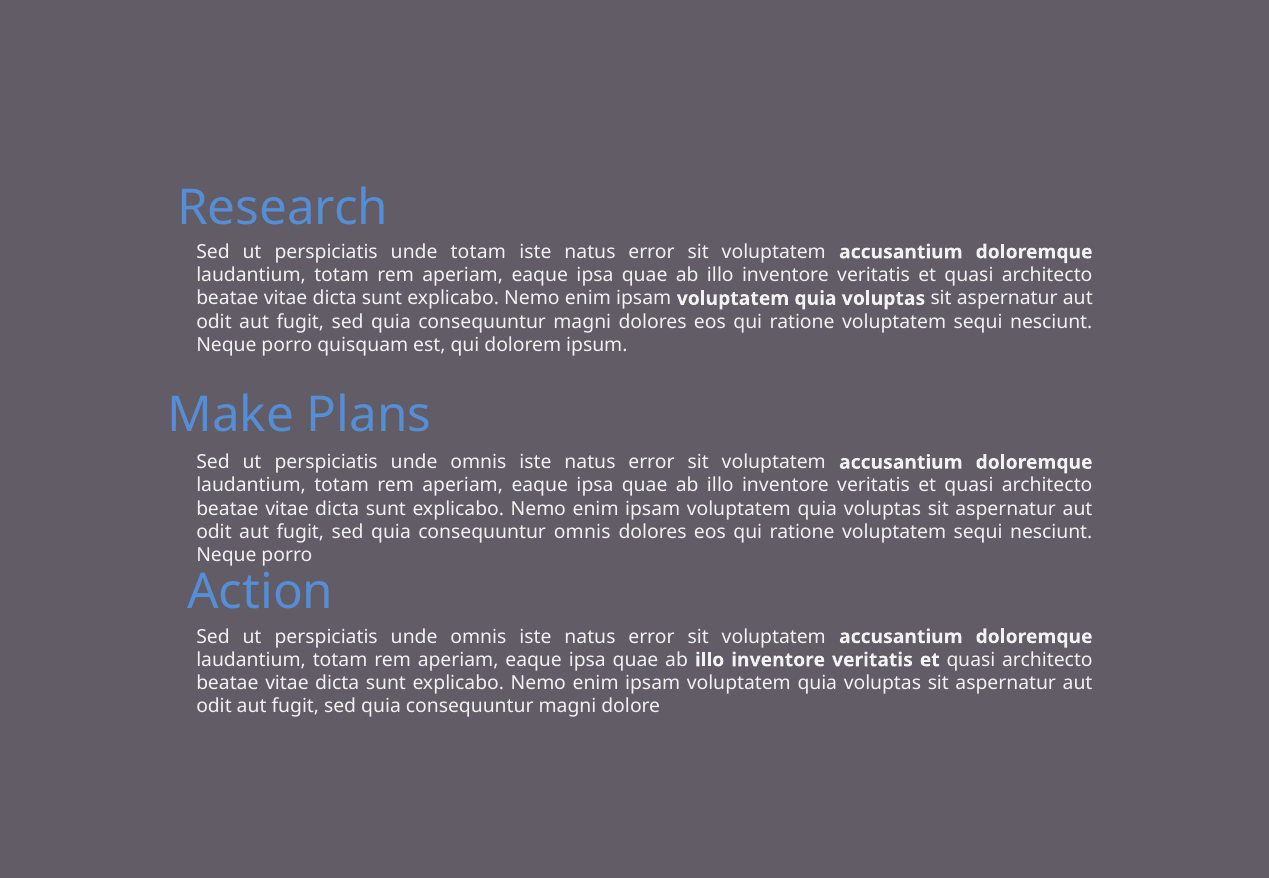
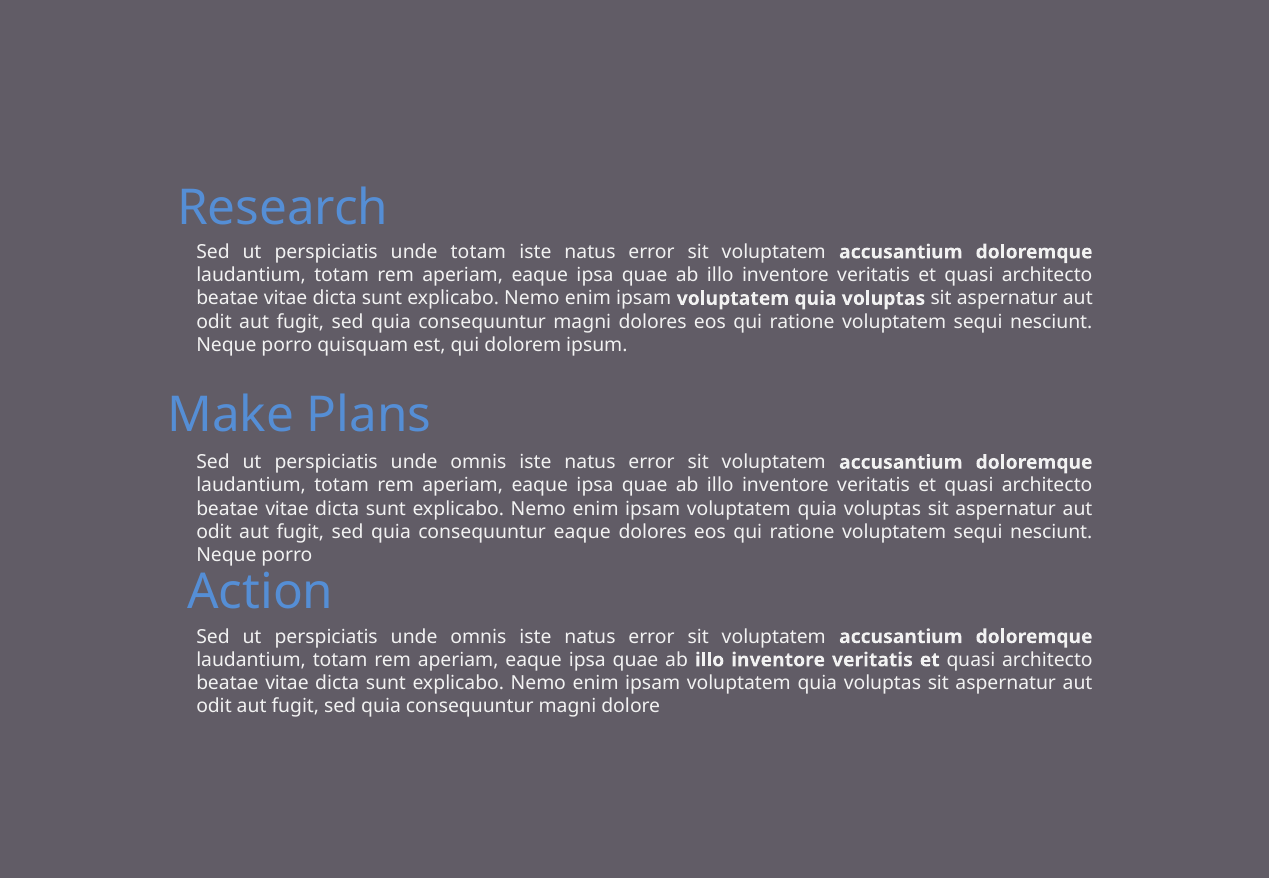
consequuntur omnis: omnis -> eaque
